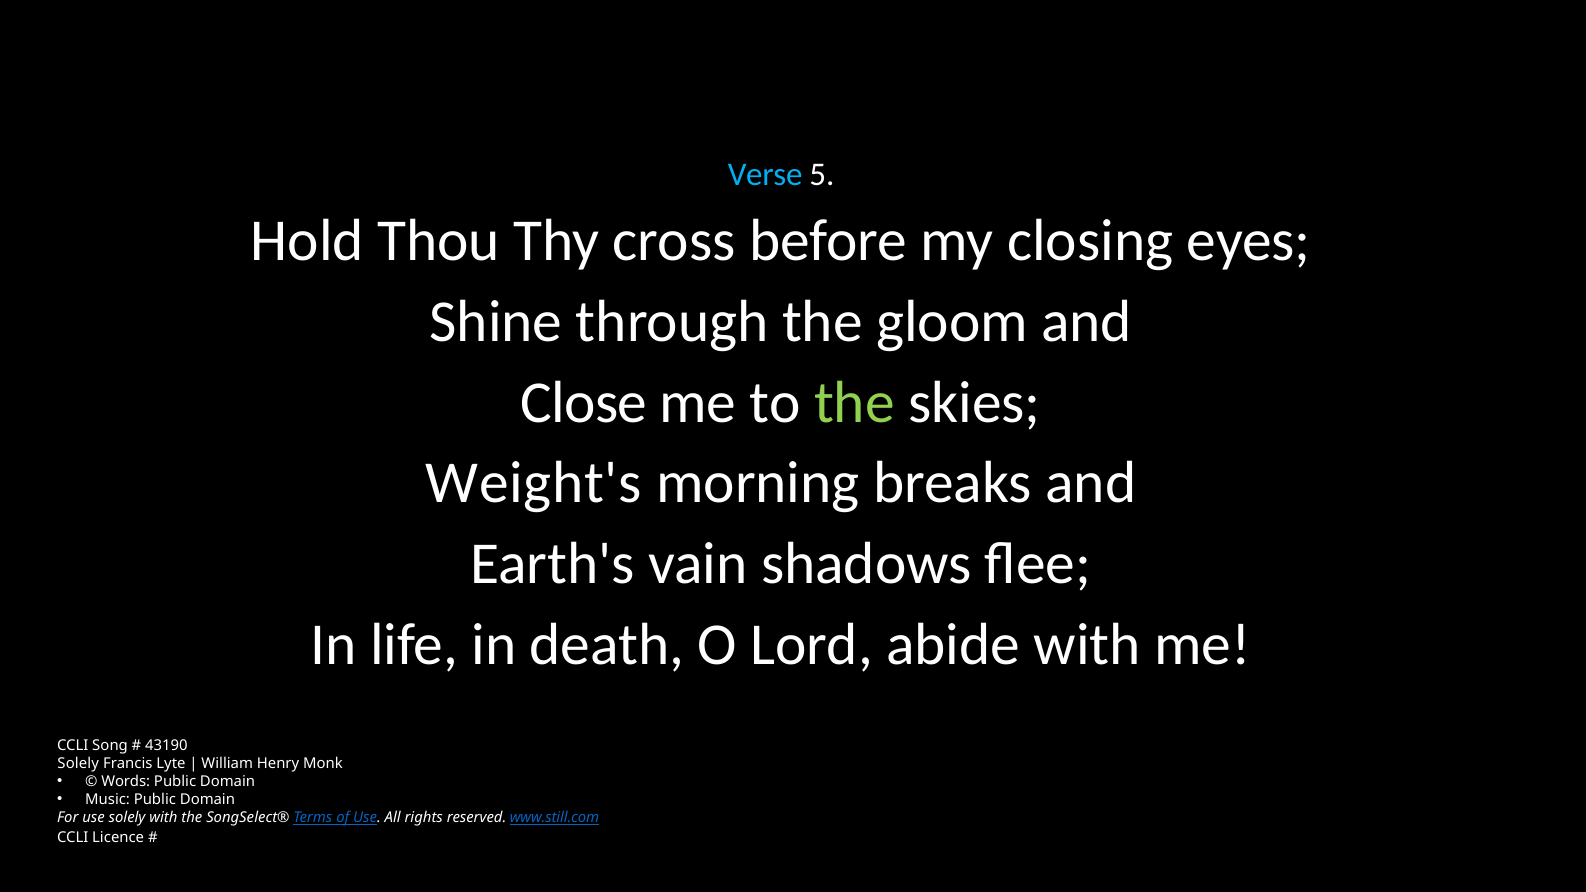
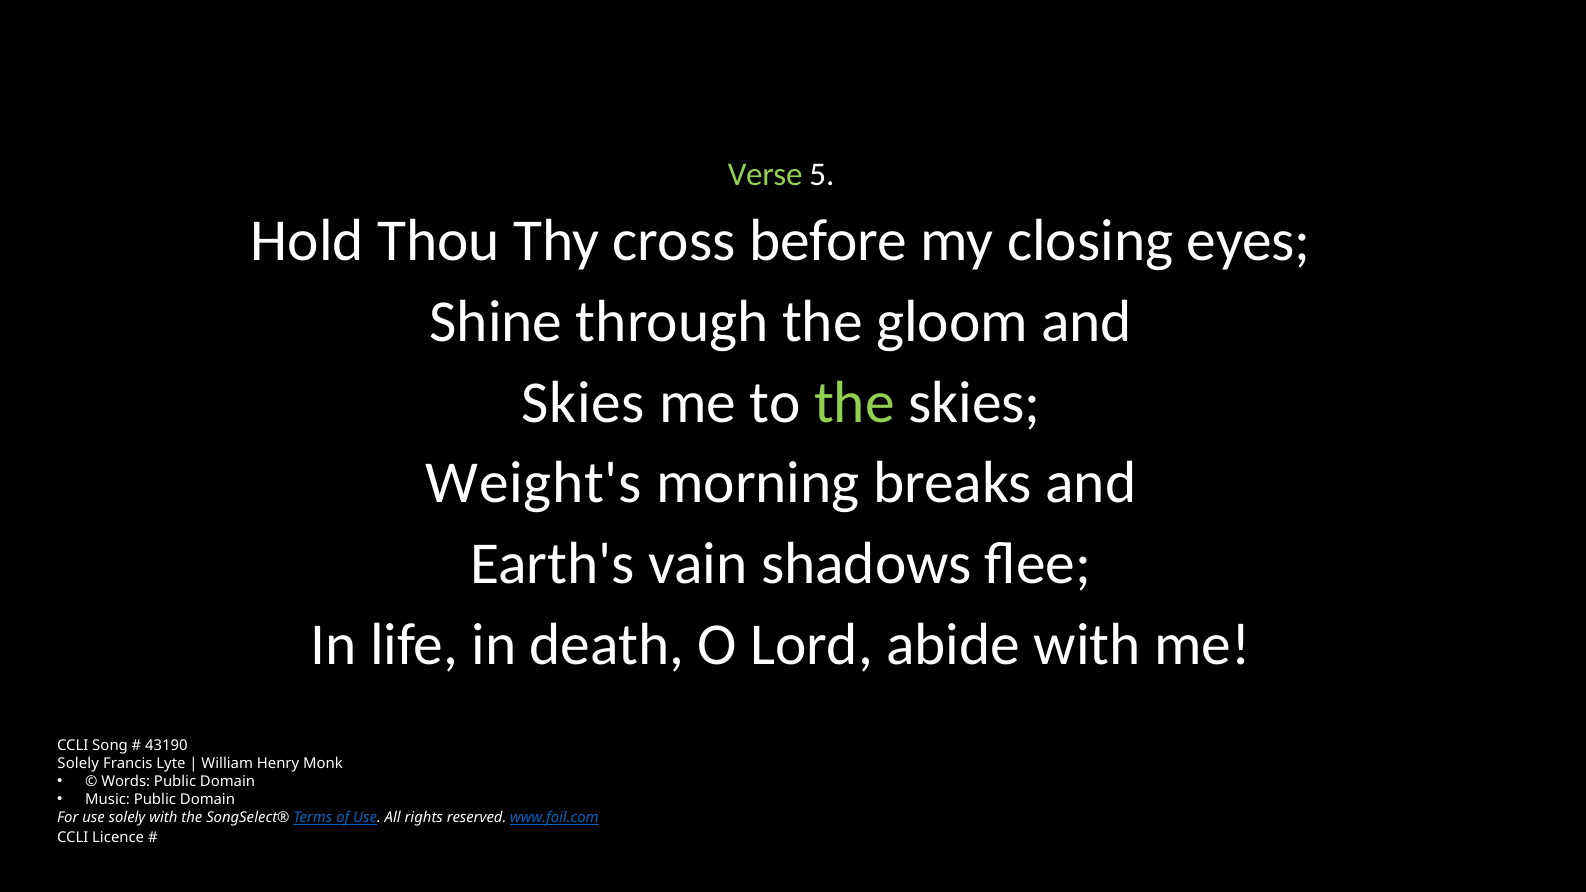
Verse colour: light blue -> light green
Close at (584, 403): Close -> Skies
www.still.com: www.still.com -> www.foil.com
